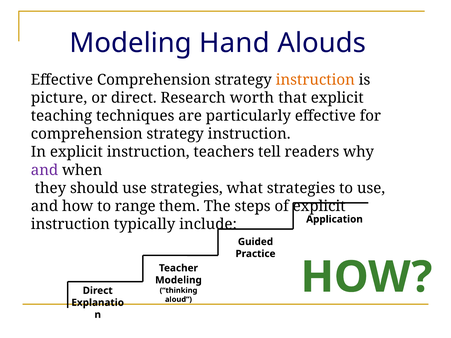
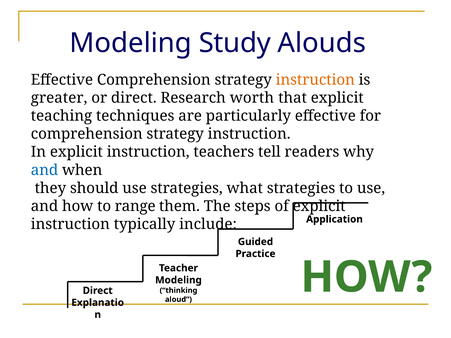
Hand: Hand -> Study
picture: picture -> greater
and at (45, 170) colour: purple -> blue
